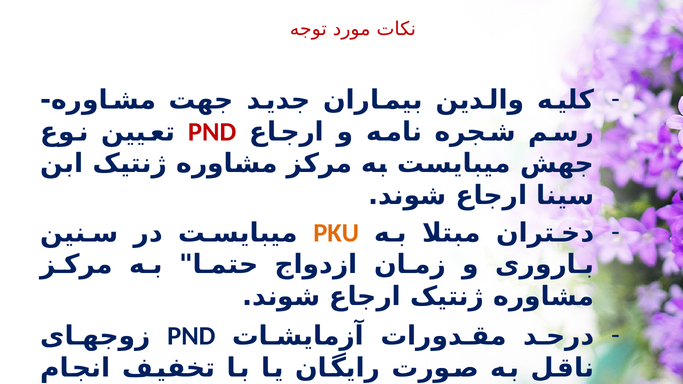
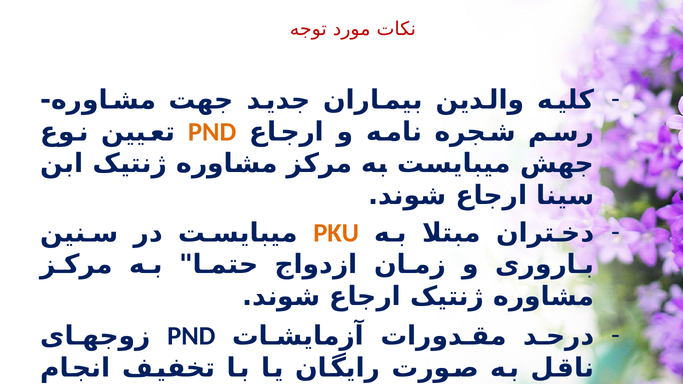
PND at (212, 132) colour: red -> orange
